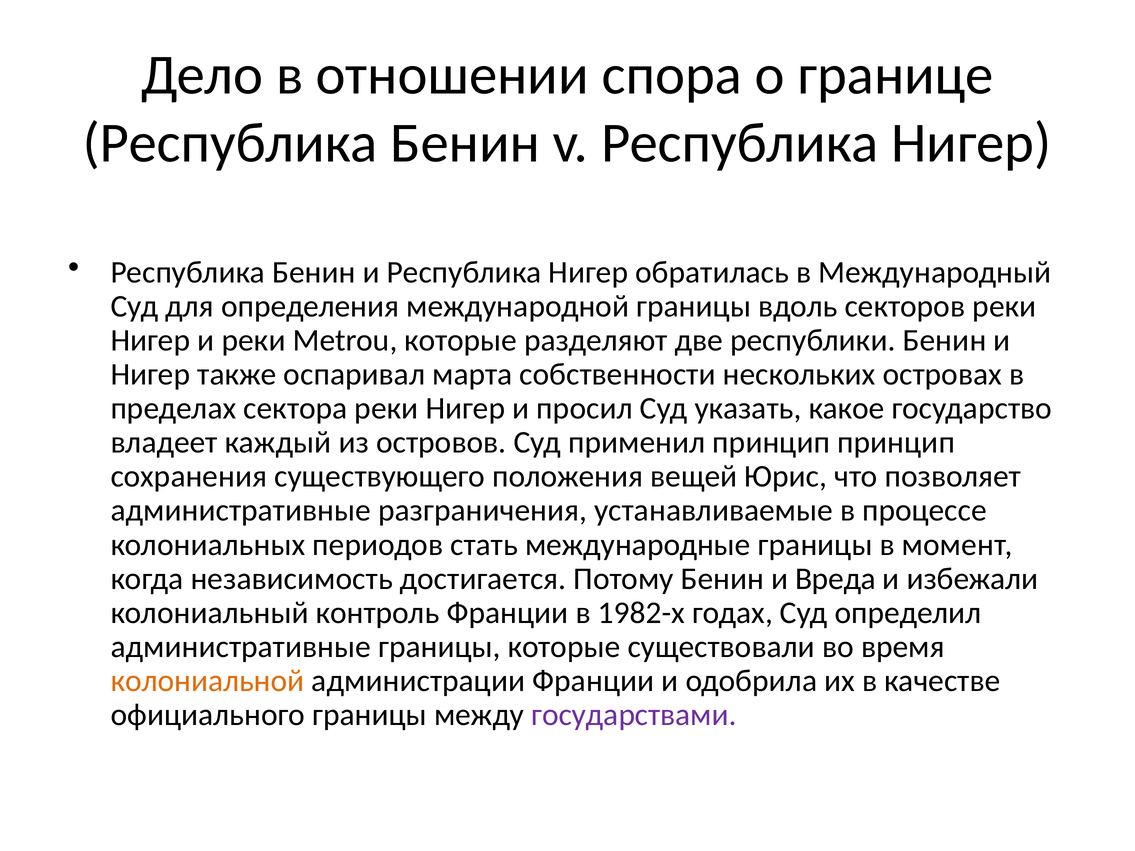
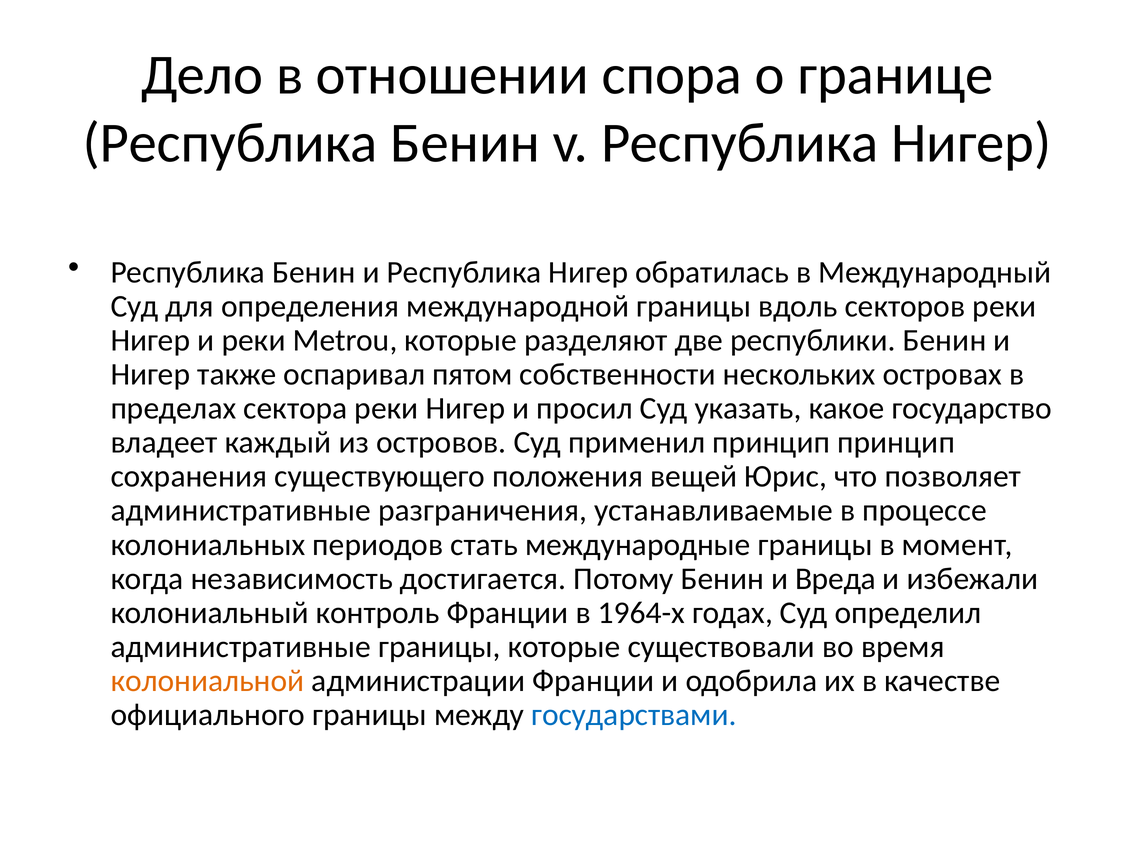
марта: марта -> пятом
1982-х: 1982-х -> 1964-х
государствами colour: purple -> blue
